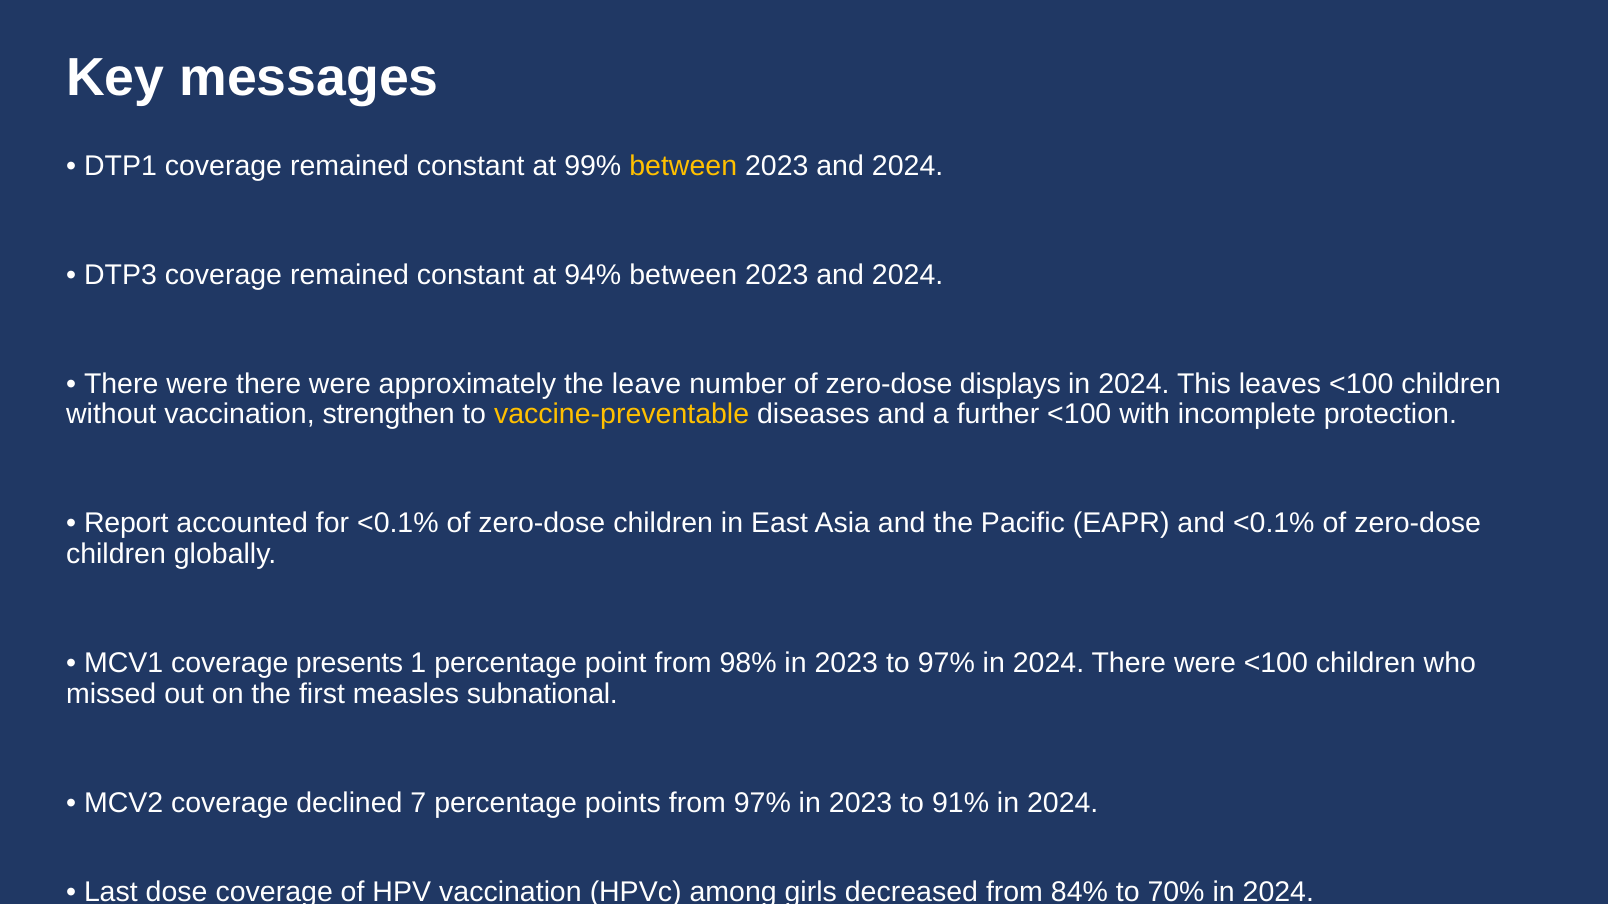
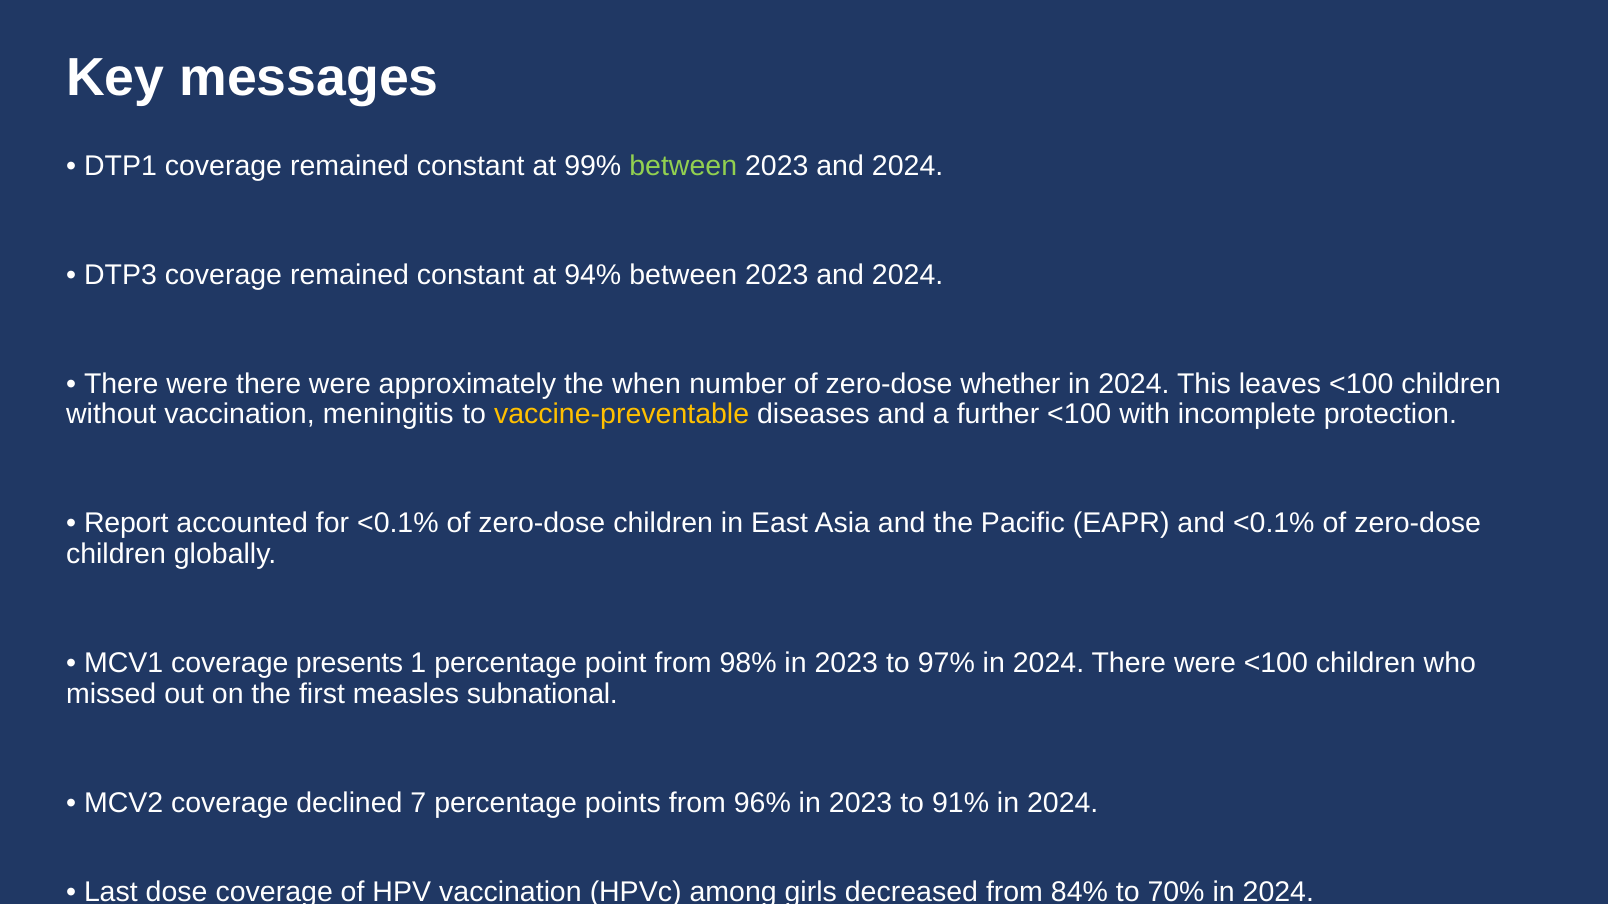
between at (683, 166) colour: yellow -> light green
leave: leave -> when
displays: displays -> whether
strengthen: strengthen -> meningitis
from 97%: 97% -> 96%
